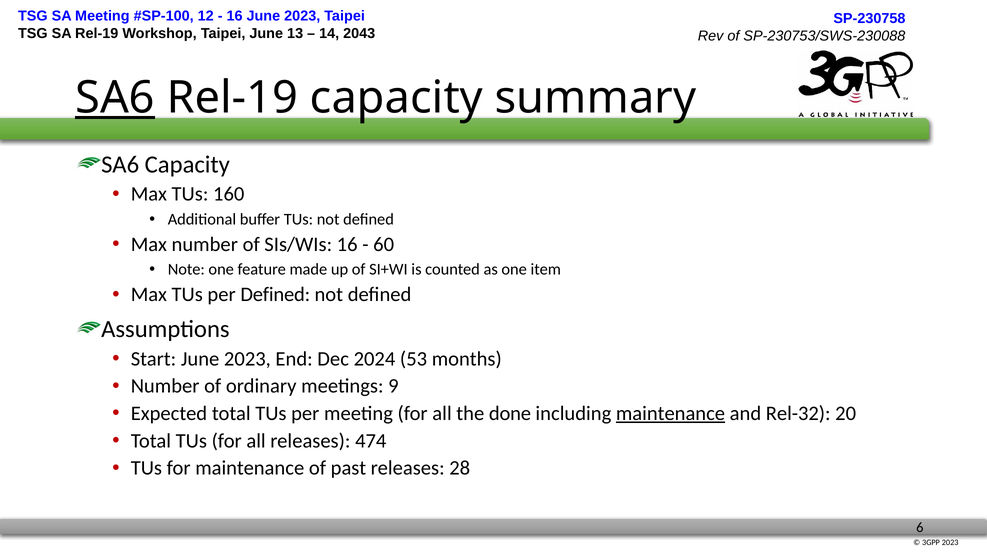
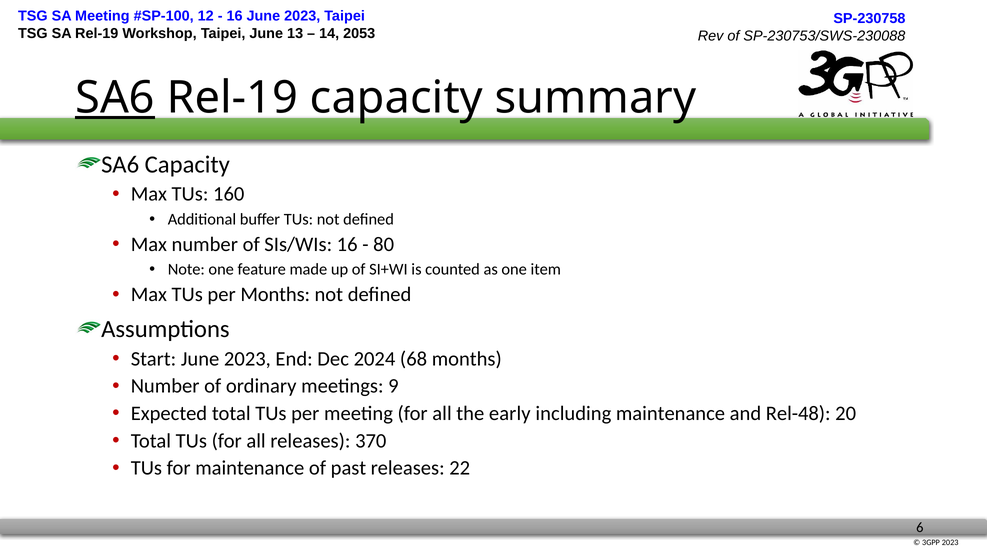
2043: 2043 -> 2053
60: 60 -> 80
per Defined: Defined -> Months
53: 53 -> 68
done: done -> early
maintenance at (670, 414) underline: present -> none
Rel-32: Rel-32 -> Rel-48
474: 474 -> 370
28: 28 -> 22
